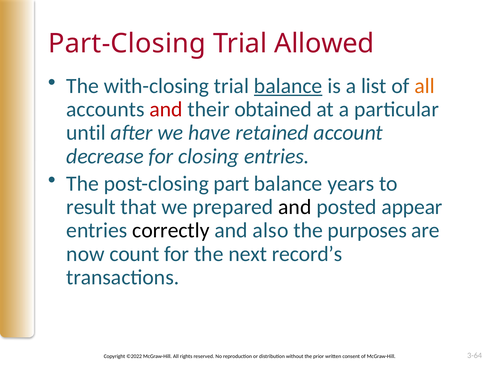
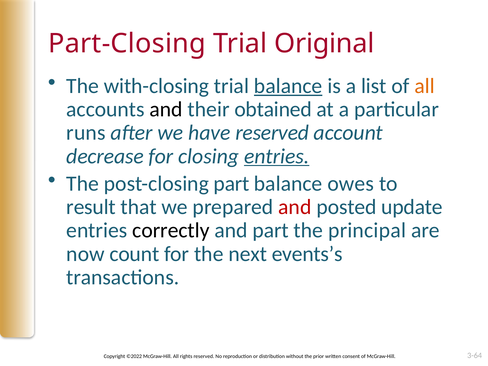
Allowed: Allowed -> Original
and at (166, 109) colour: red -> black
until: until -> runs
have retained: retained -> reserved
entries at (277, 156) underline: none -> present
years: years -> owes
and at (295, 207) colour: black -> red
appear: appear -> update
and also: also -> part
purposes: purposes -> principal
record’s: record’s -> events’s
